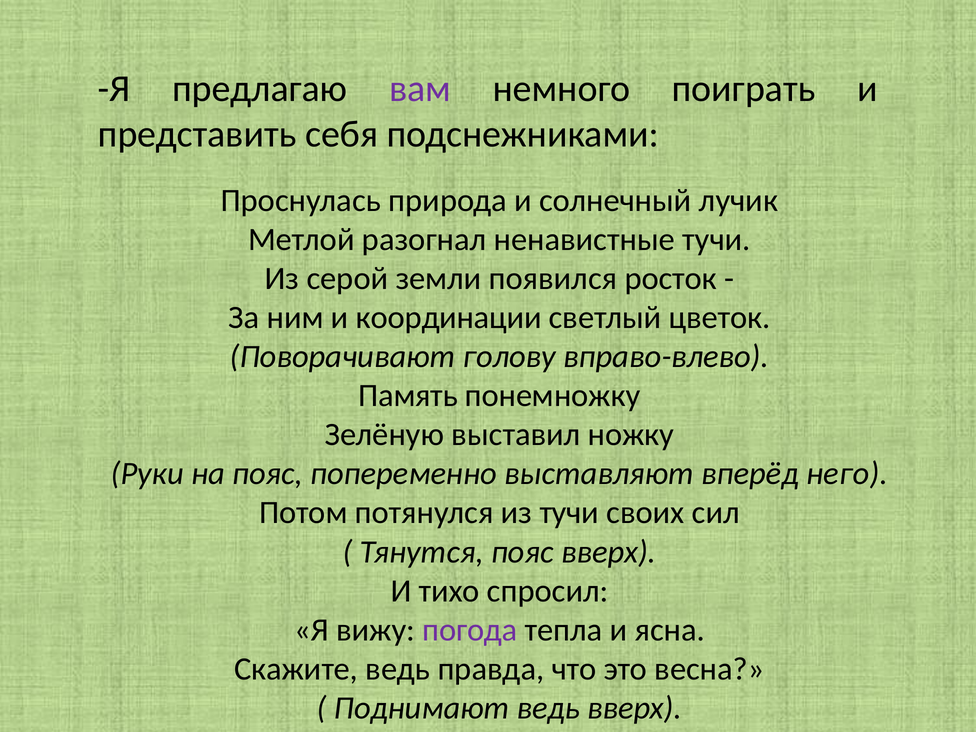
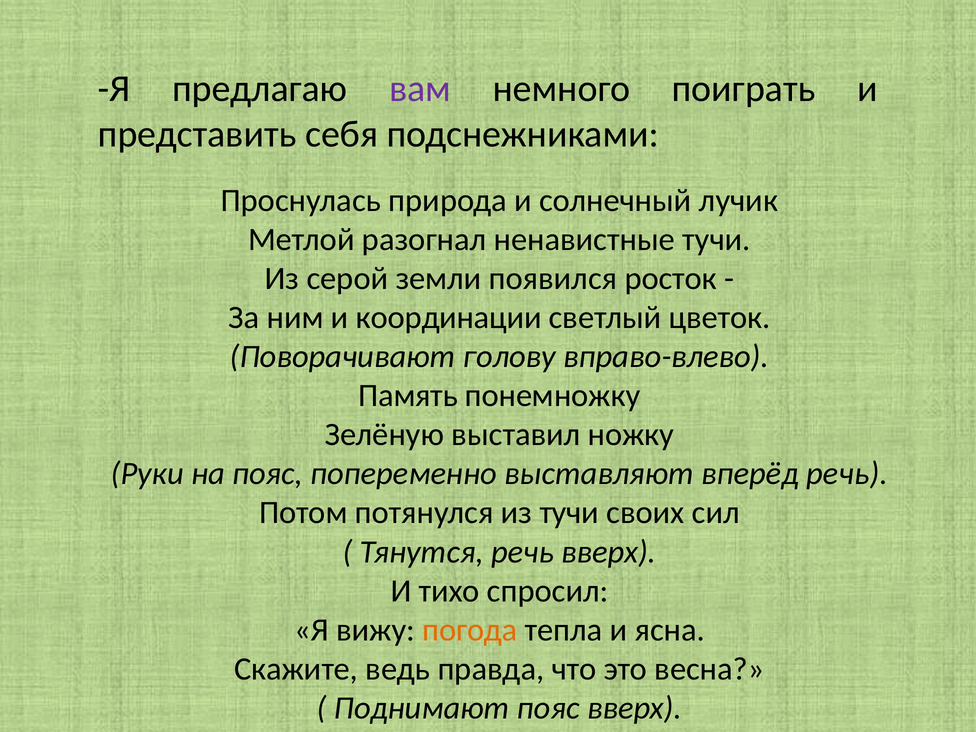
вперёд него: него -> речь
Тянутся пояс: пояс -> речь
погода colour: purple -> orange
Поднимают ведь: ведь -> пояс
